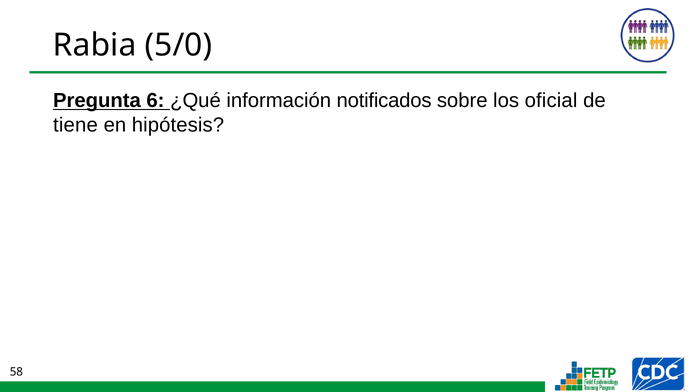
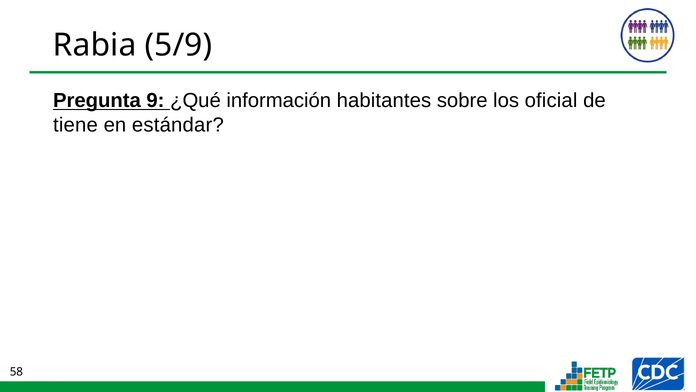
5/0: 5/0 -> 5/9
6: 6 -> 9
notificados: notificados -> habitantes
hipótesis: hipótesis -> estándar
